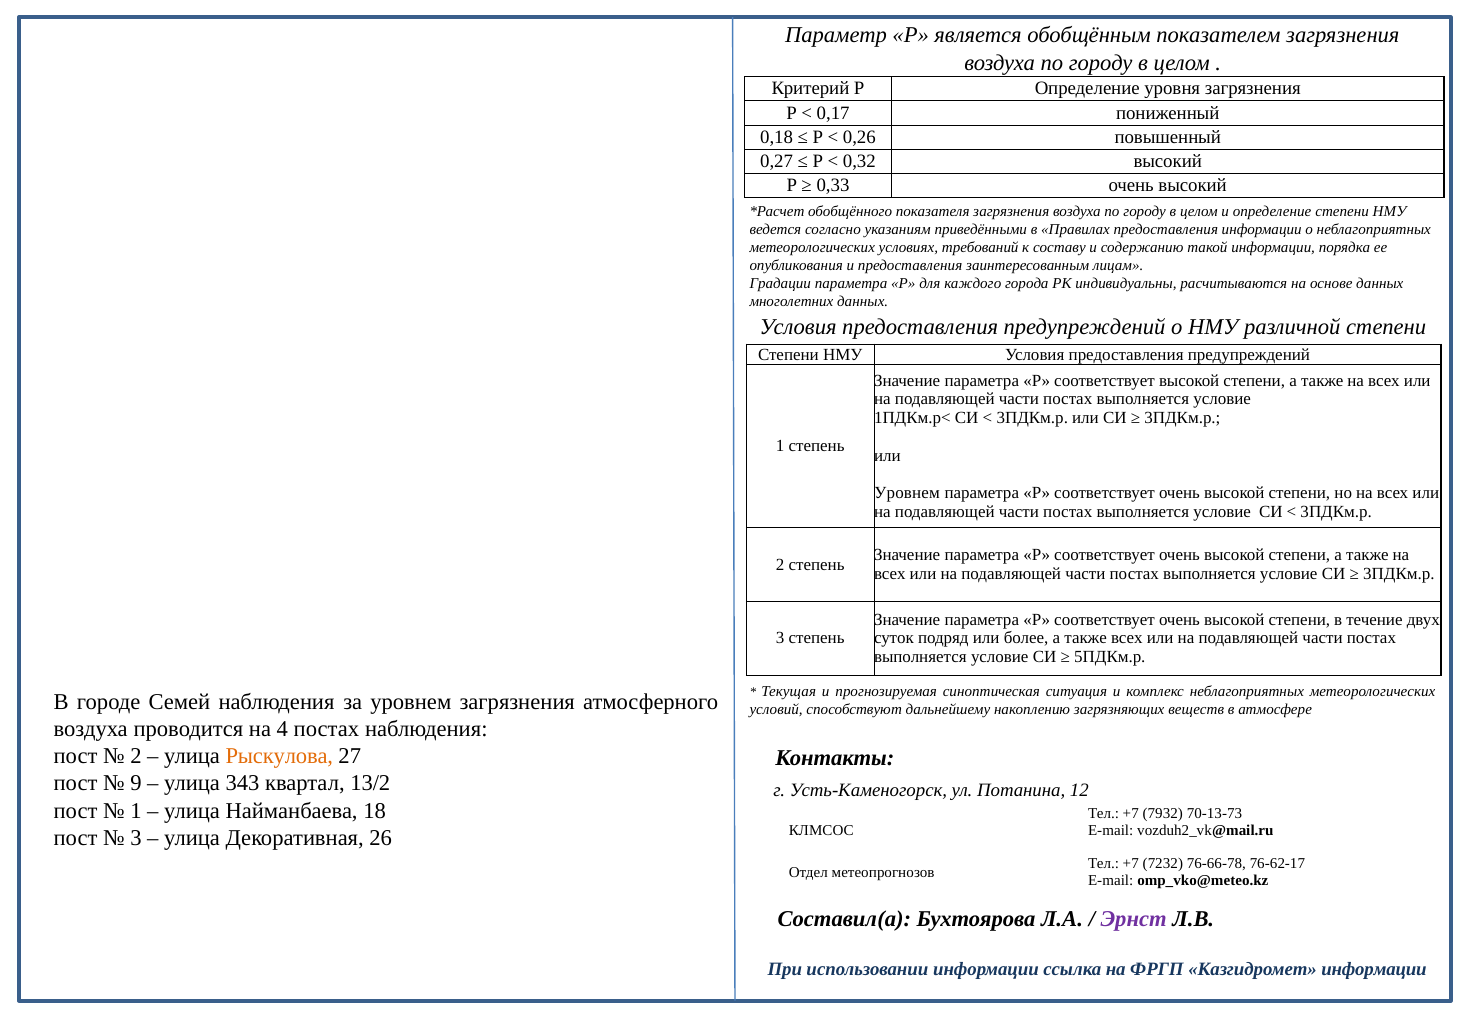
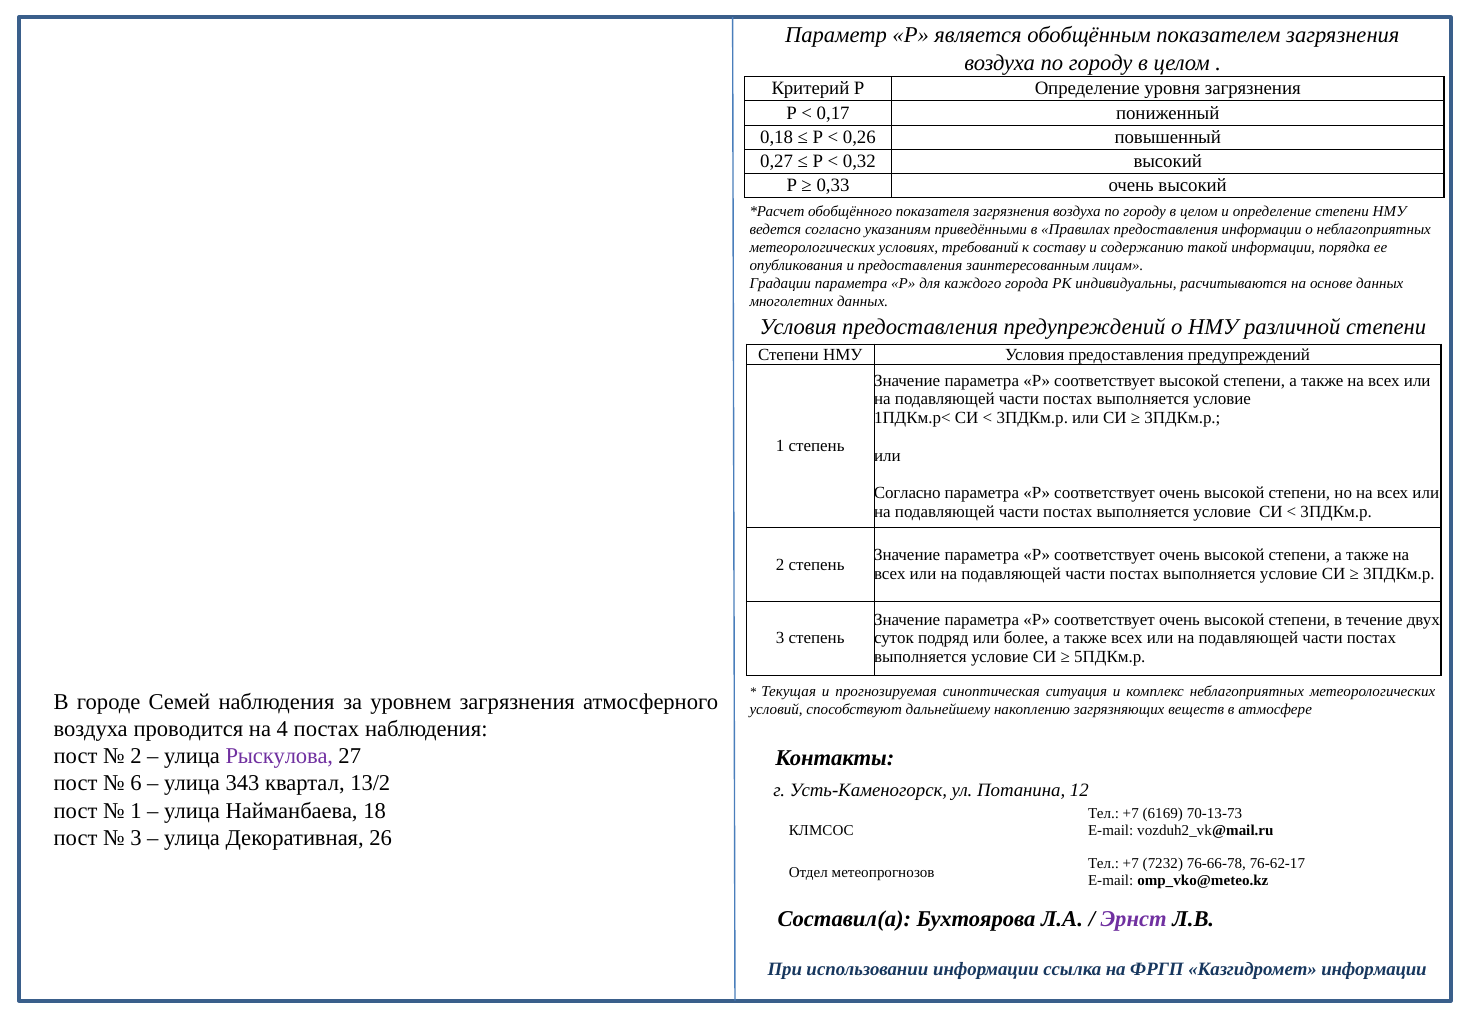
Уровнем at (907, 493): Уровнем -> Согласно
Рыскулова colour: orange -> purple
9: 9 -> 6
7932: 7932 -> 6169
